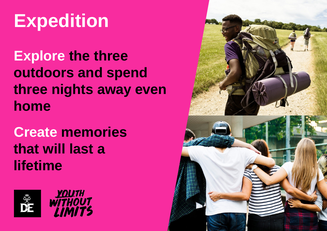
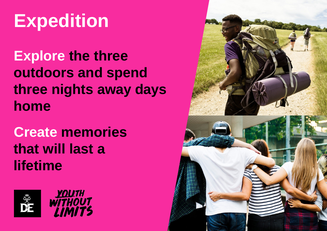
even: even -> days
